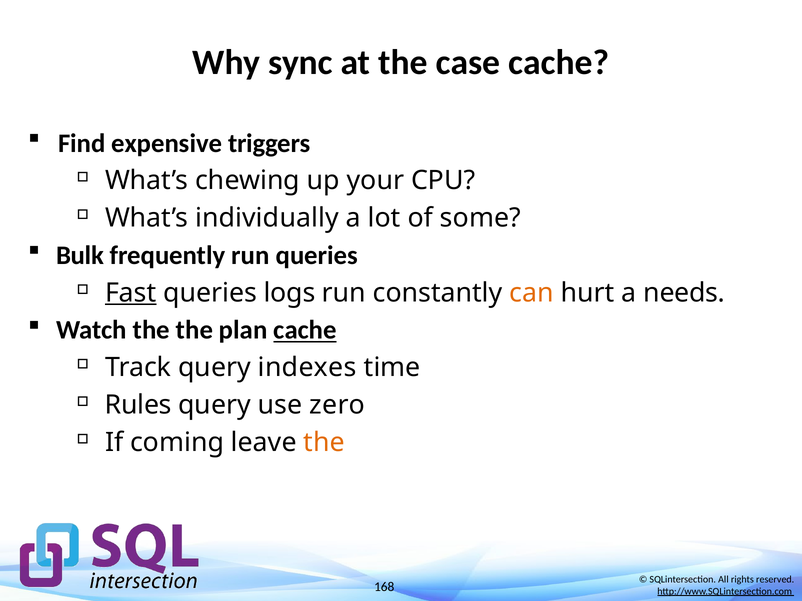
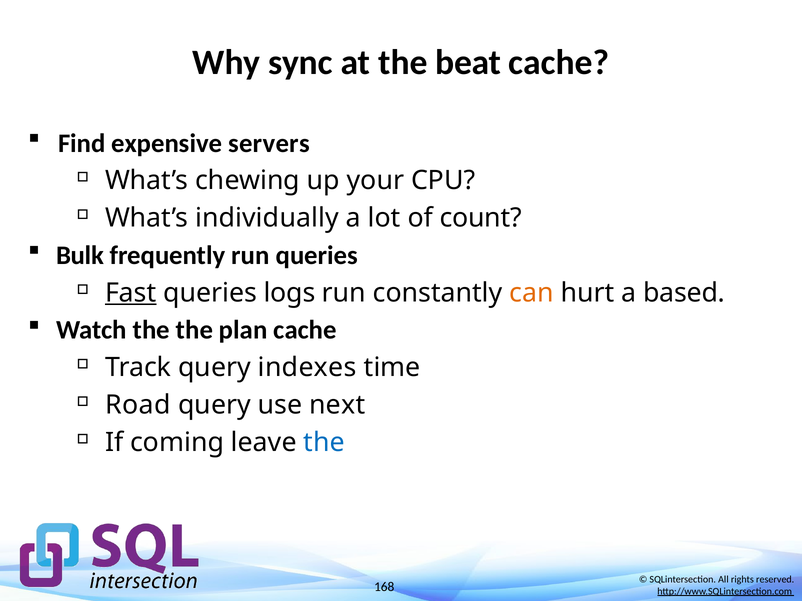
case: case -> beat
triggers: triggers -> servers
some: some -> count
needs: needs -> based
cache at (305, 330) underline: present -> none
Rules: Rules -> Road
zero: zero -> next
the at (324, 443) colour: orange -> blue
